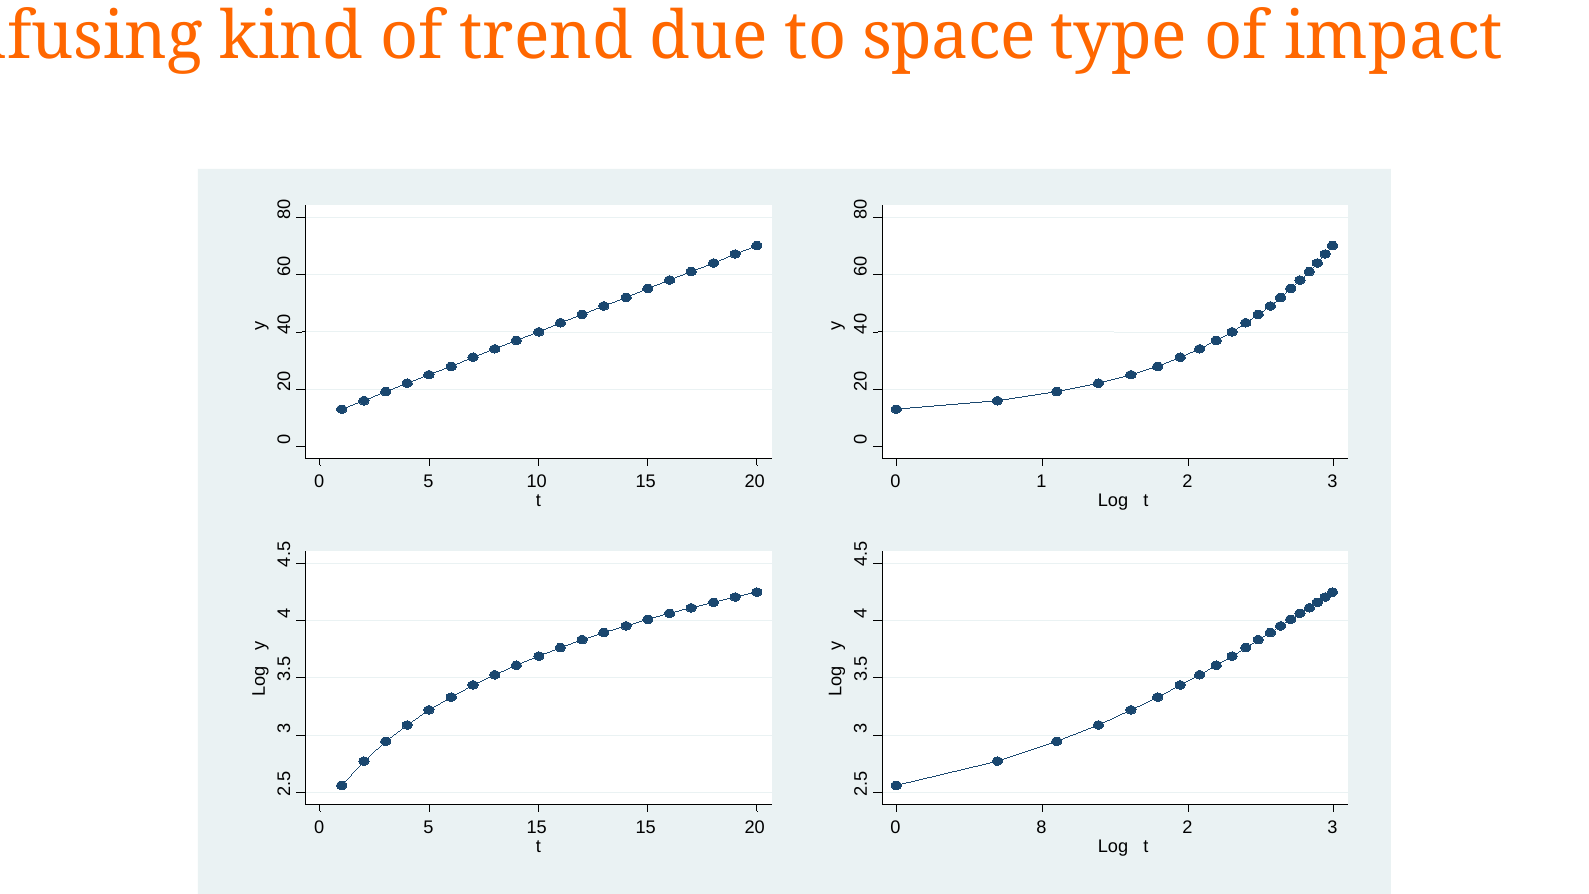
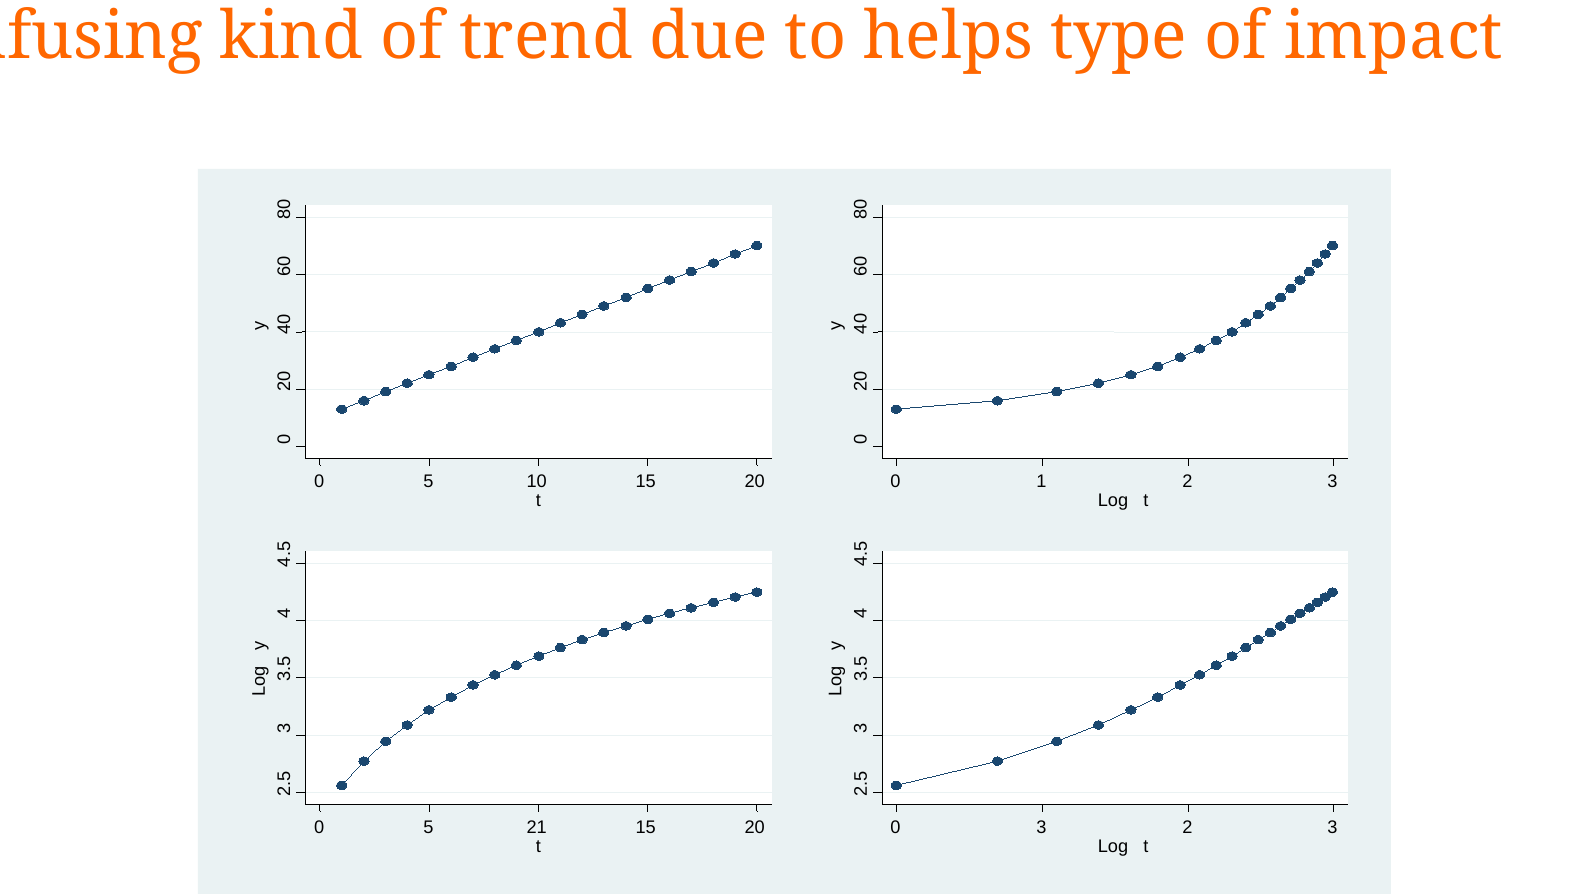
space: space -> helps
5 15: 15 -> 21
8 at (1041, 828): 8 -> 3
